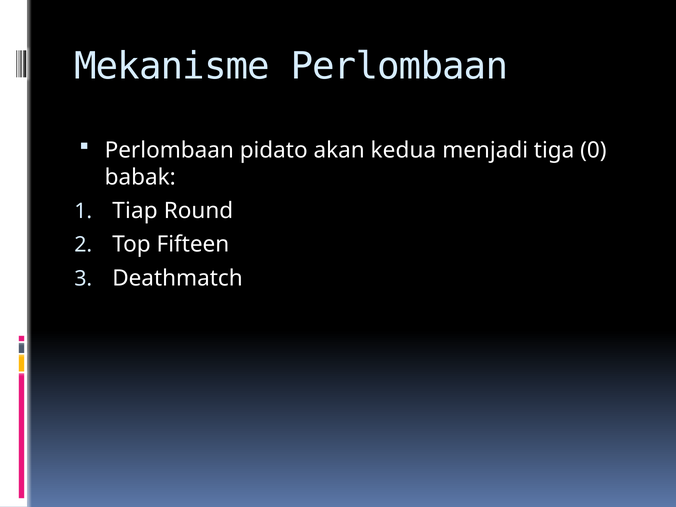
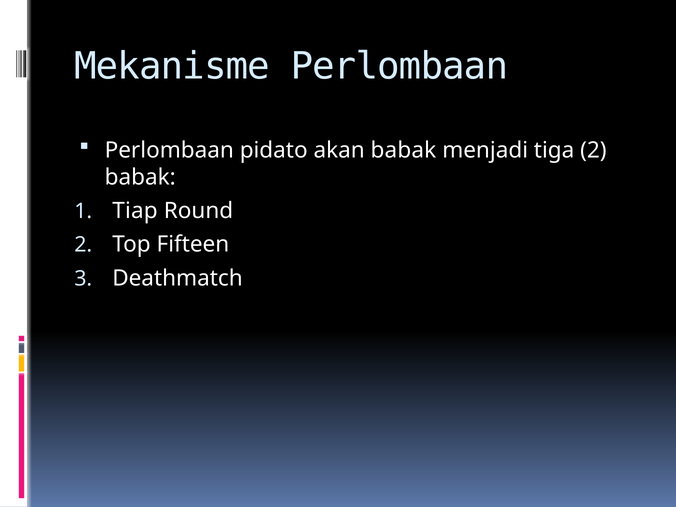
akan kedua: kedua -> babak
tiga 0: 0 -> 2
